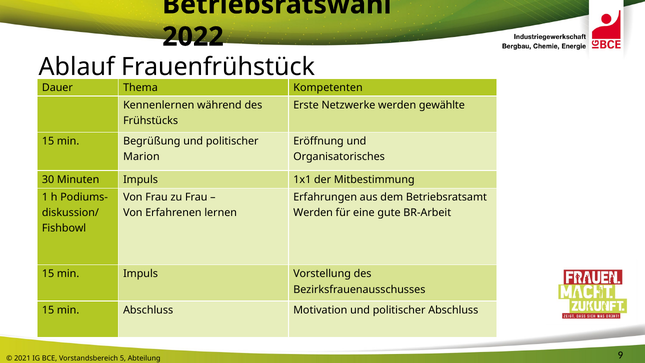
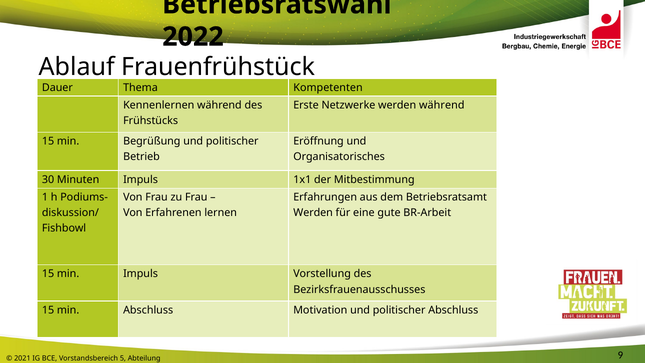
werden gewählte: gewählte -> während
Marion: Marion -> Betrieb
